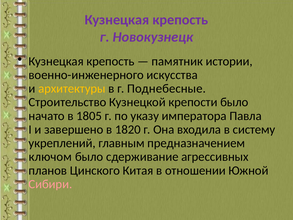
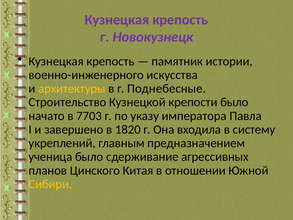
1805: 1805 -> 7703
ключом: ключом -> ученица
Сибири colour: pink -> yellow
